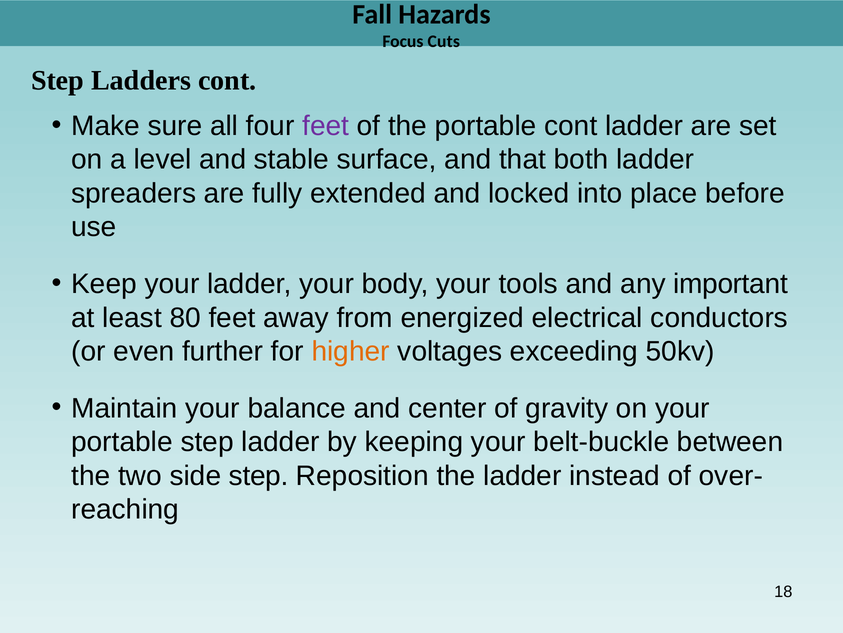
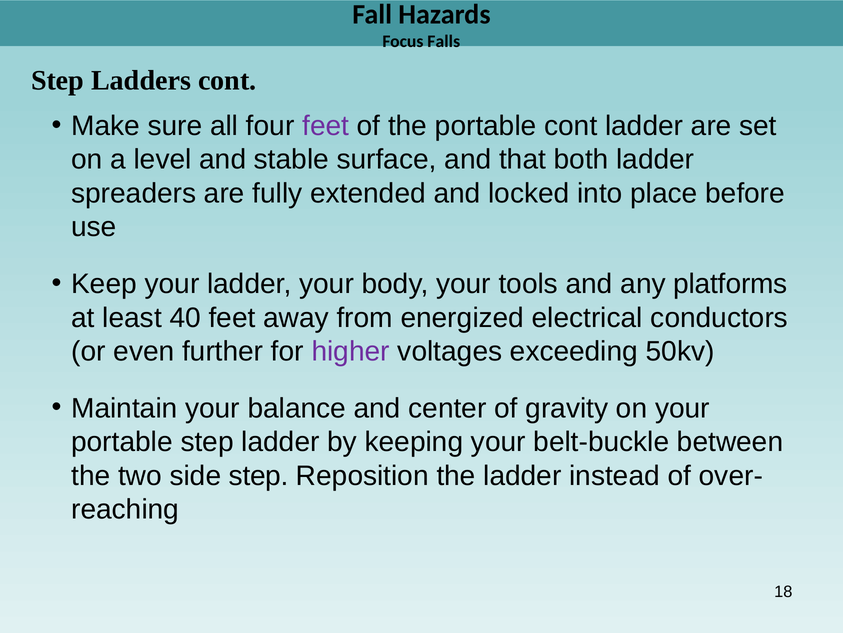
Cuts: Cuts -> Falls
important: important -> platforms
80: 80 -> 40
higher colour: orange -> purple
